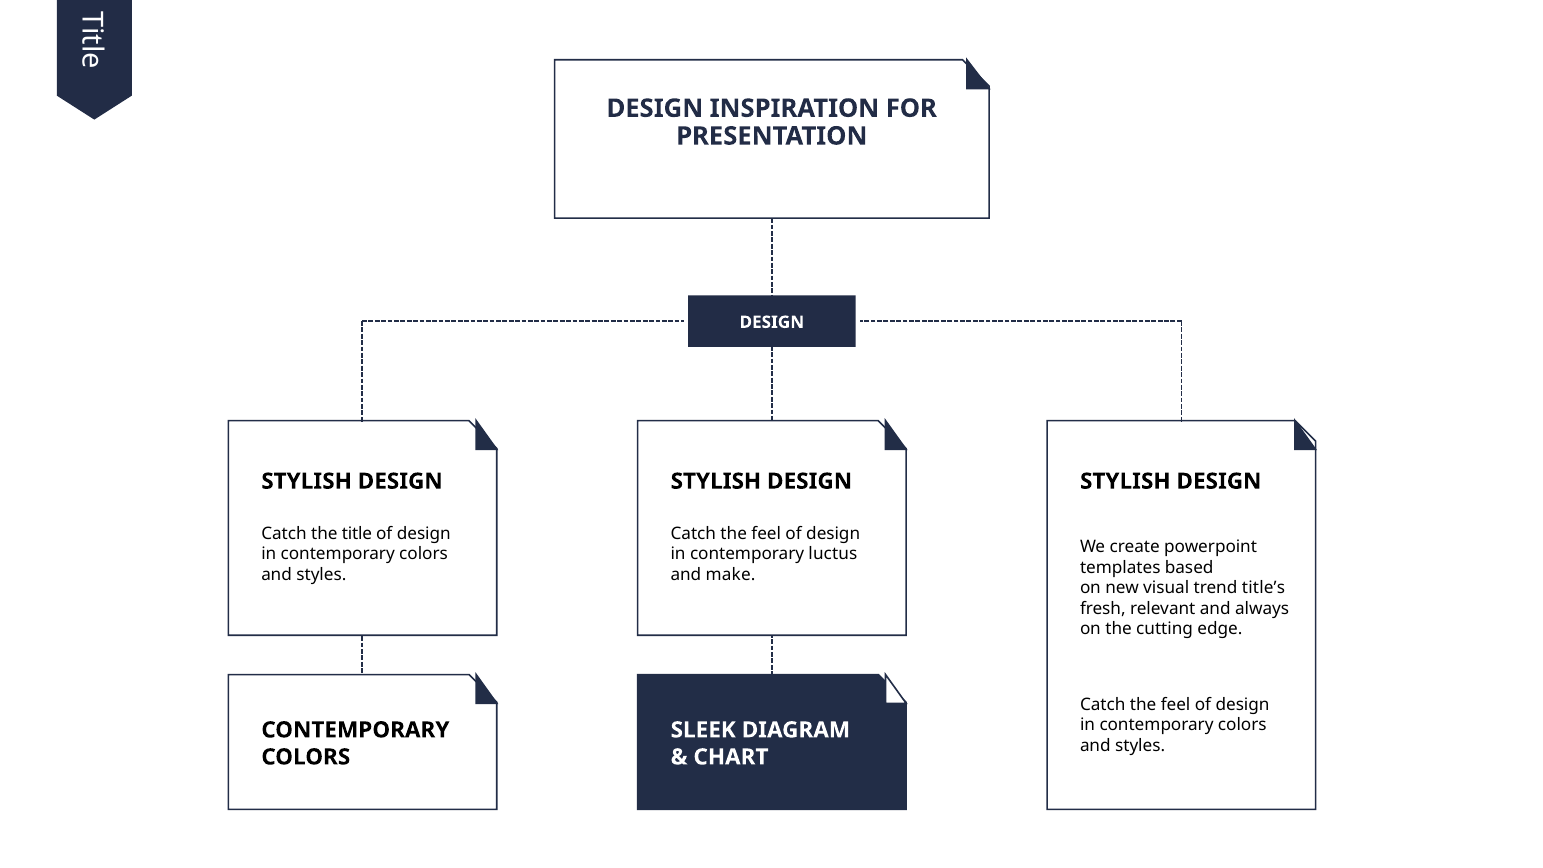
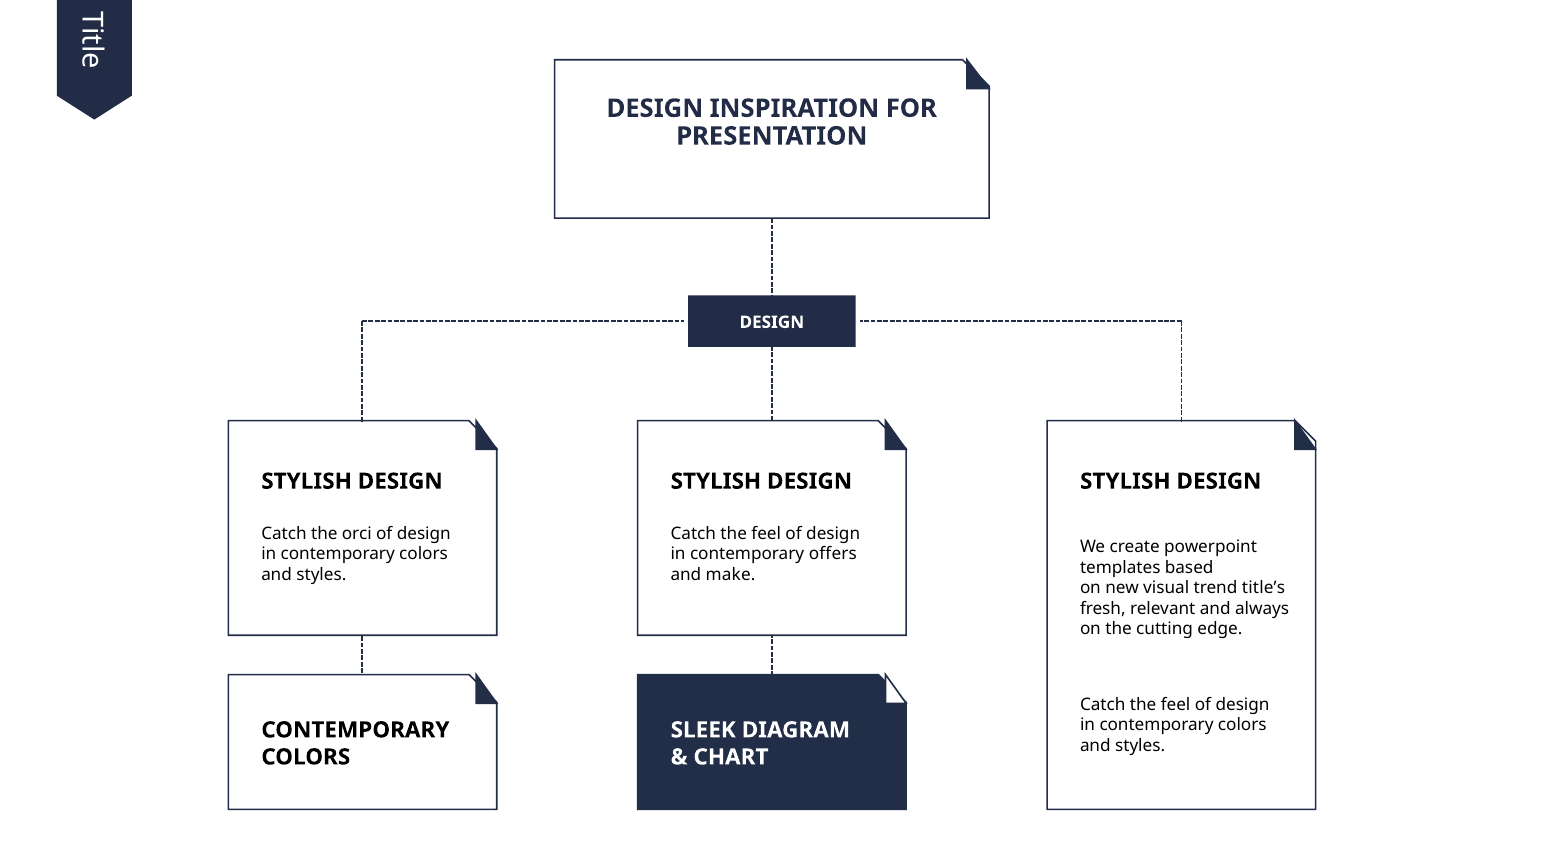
title: title -> orci
luctus: luctus -> offers
